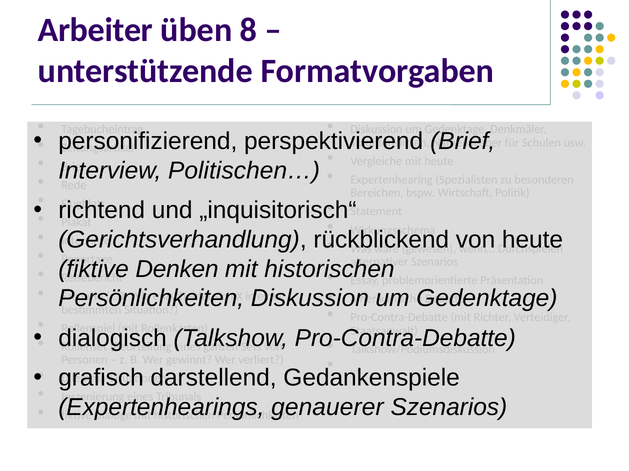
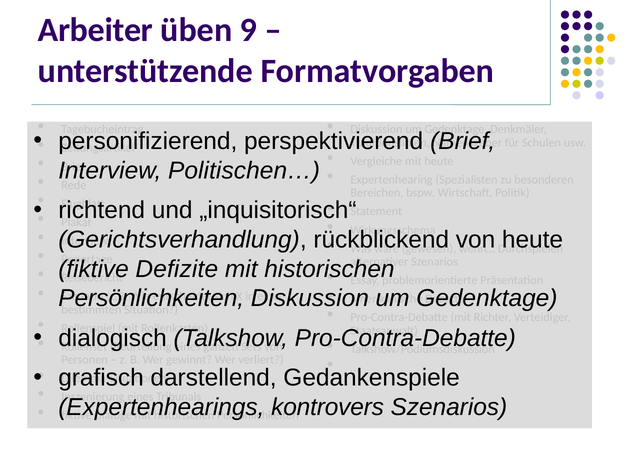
8: 8 -> 9
Denken: Denken -> Defizite
genauerer: genauerer -> kontrovers
